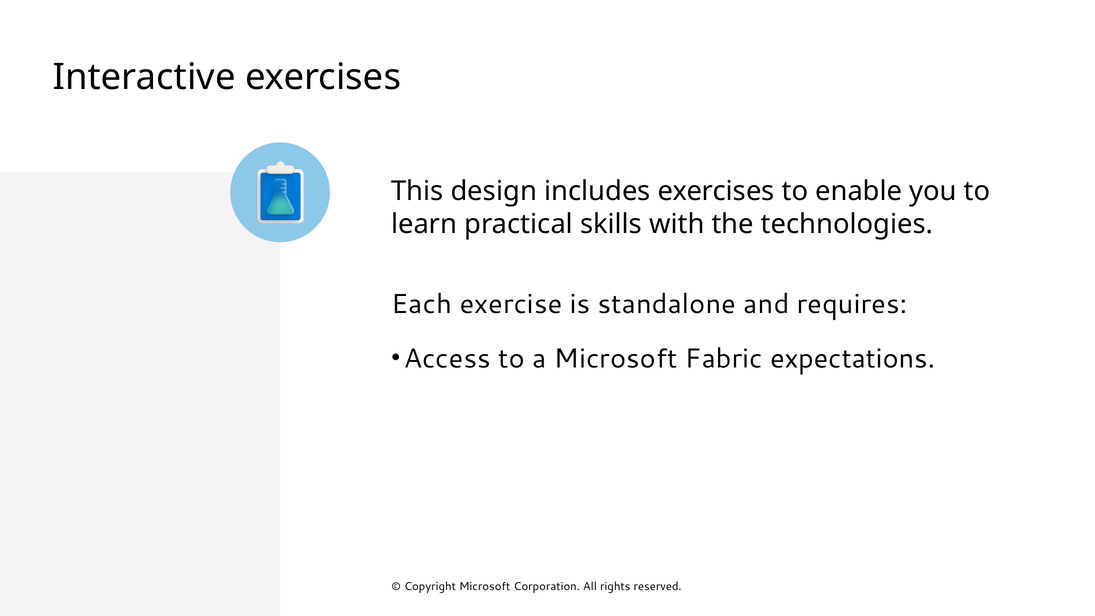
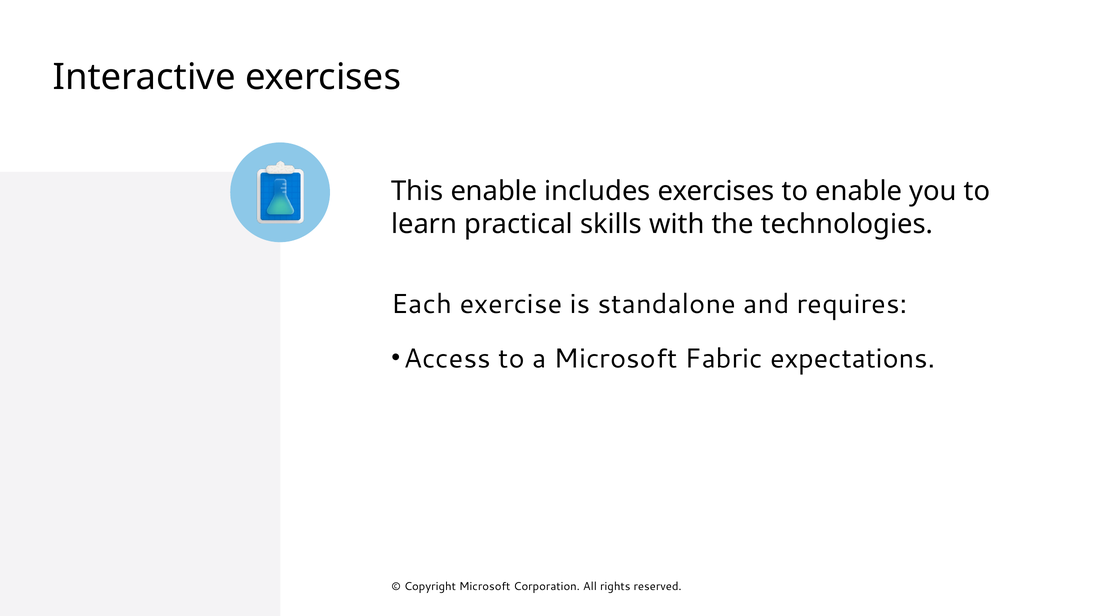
This design: design -> enable
